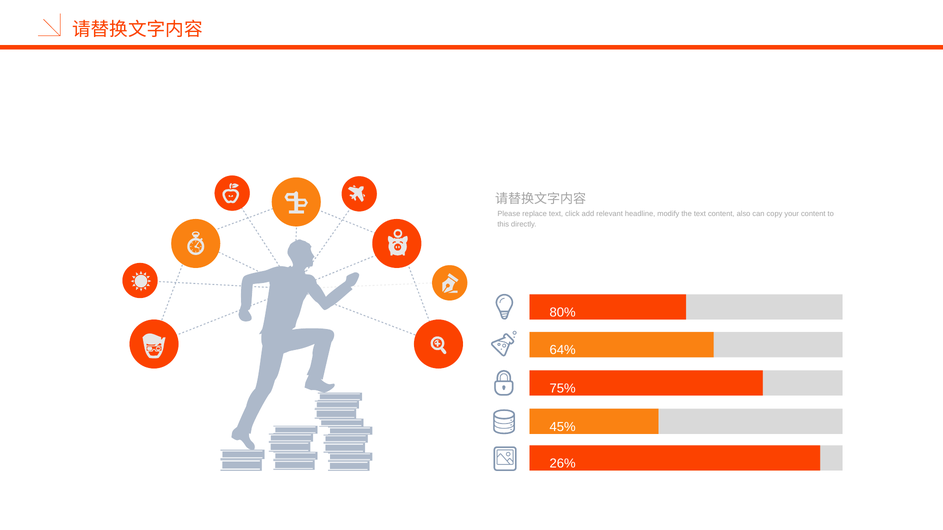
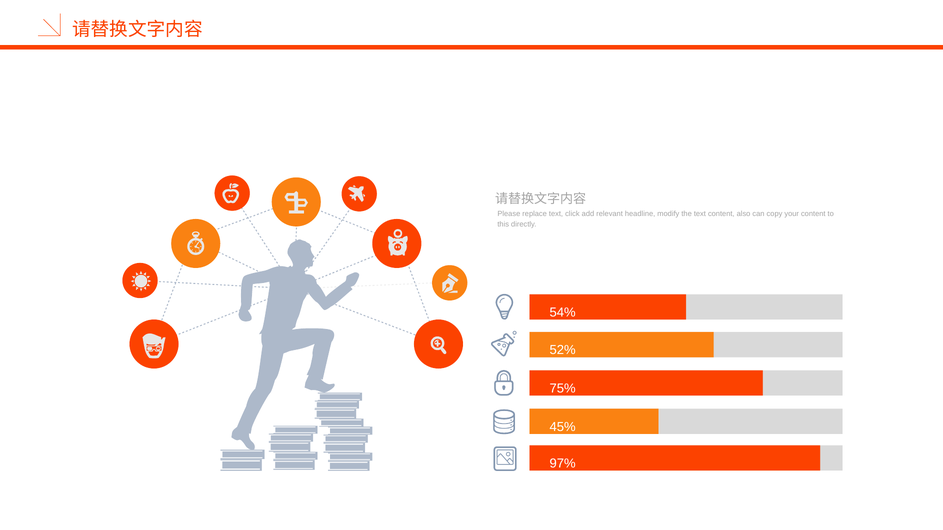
80%: 80% -> 54%
64%: 64% -> 52%
26%: 26% -> 97%
